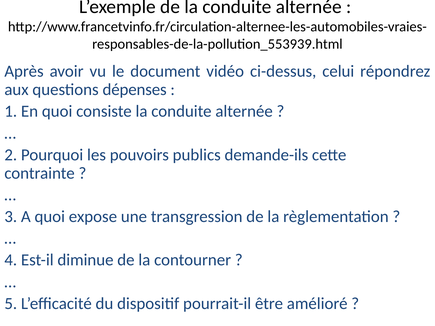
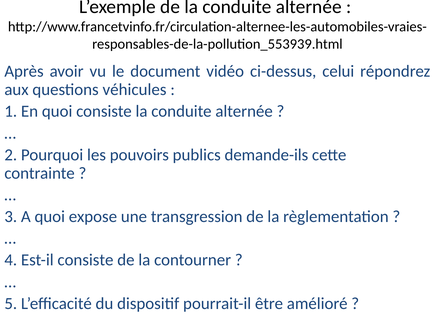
dépenses: dépenses -> véhicules
Est-il diminue: diminue -> consiste
